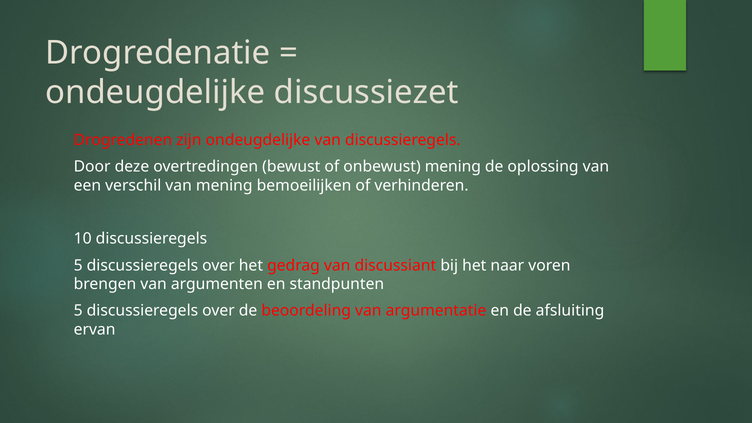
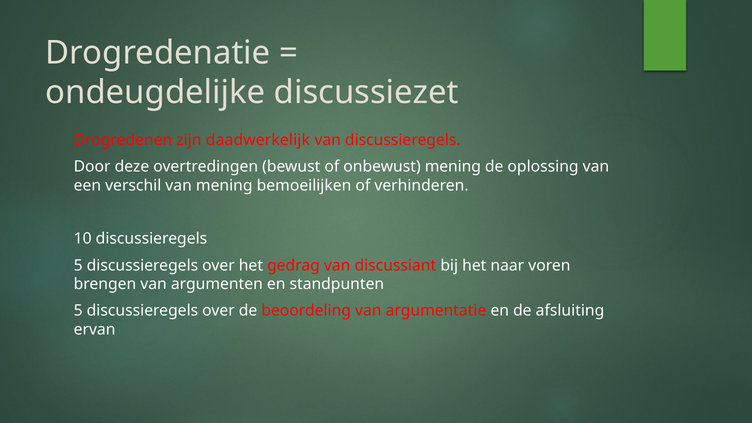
zijn ondeugdelijke: ondeugdelijke -> daadwerkelijk
